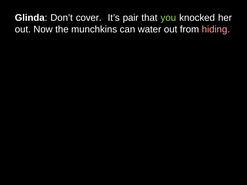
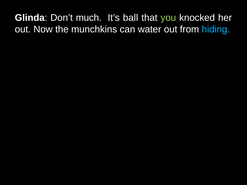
cover: cover -> much
pair: pair -> ball
hiding colour: pink -> light blue
